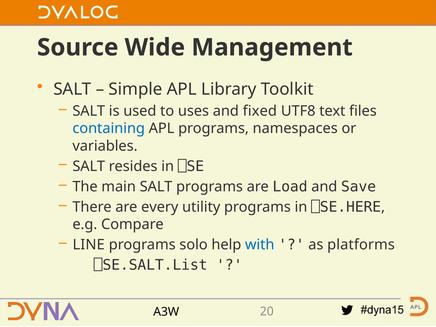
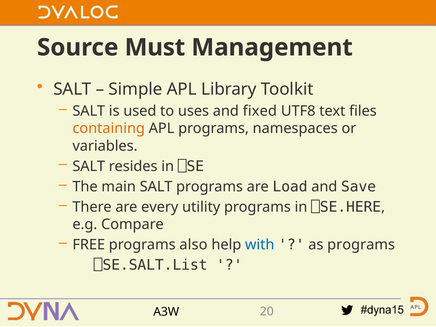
Wide: Wide -> Must
containing colour: blue -> orange
LINE: LINE -> FREE
solo: solo -> also
as platforms: platforms -> programs
